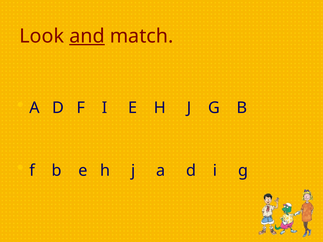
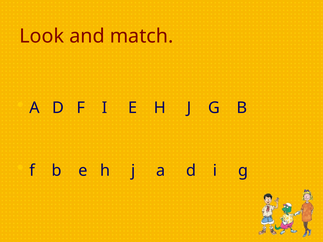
and underline: present -> none
